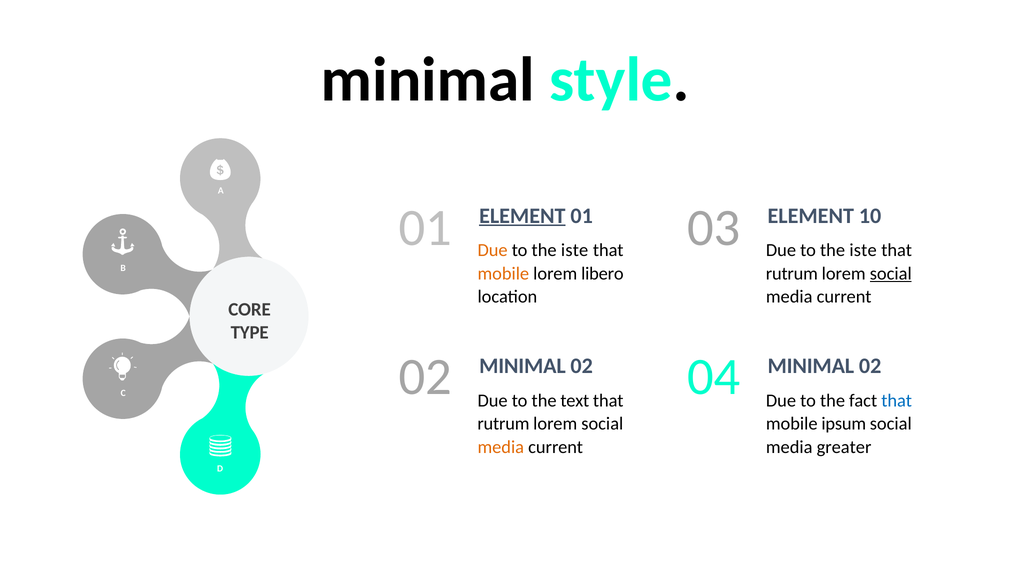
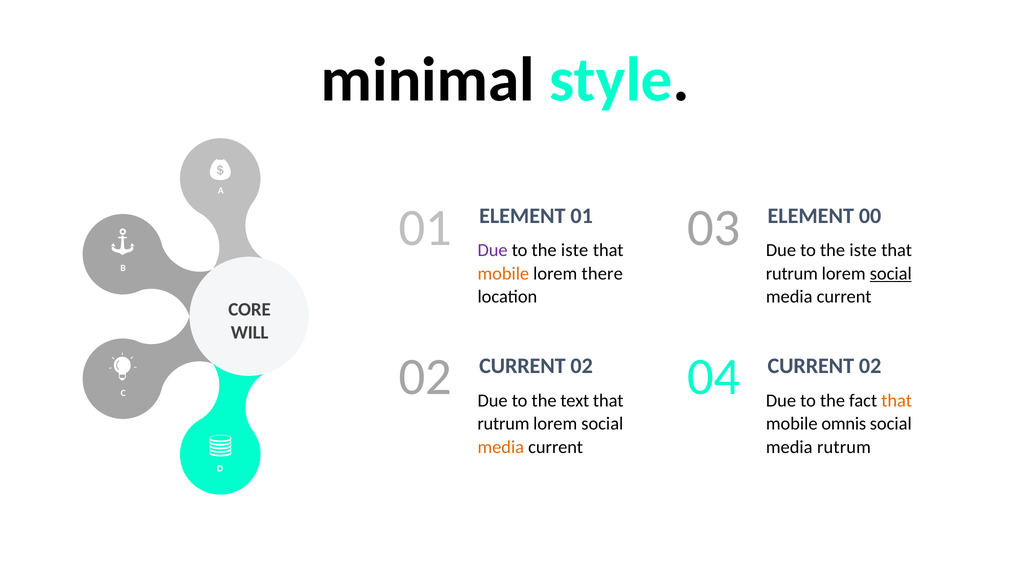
ELEMENT at (522, 216) underline: present -> none
10: 10 -> 00
Due at (493, 250) colour: orange -> purple
libero: libero -> there
TYPE: TYPE -> WILL
MINIMAL at (522, 366): MINIMAL -> CURRENT
MINIMAL at (811, 366): MINIMAL -> CURRENT
that at (897, 401) colour: blue -> orange
ipsum: ipsum -> omnis
media greater: greater -> rutrum
